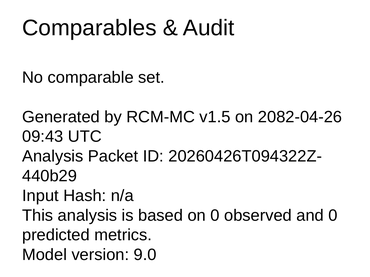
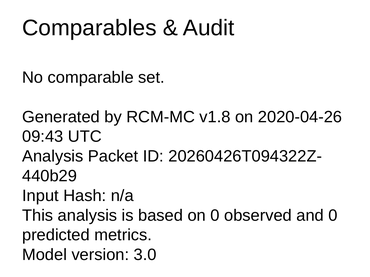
v1.5: v1.5 -> v1.8
2082-04-26: 2082-04-26 -> 2020-04-26
9.0: 9.0 -> 3.0
